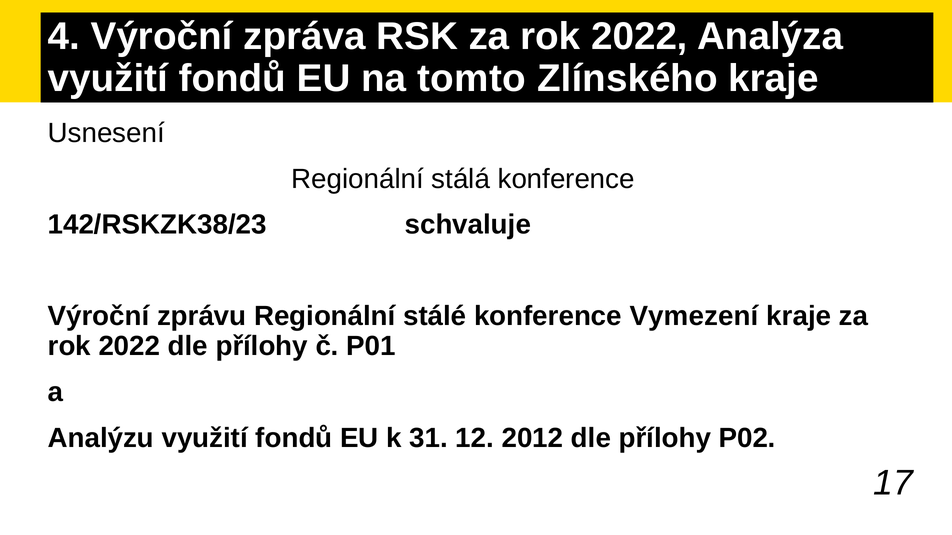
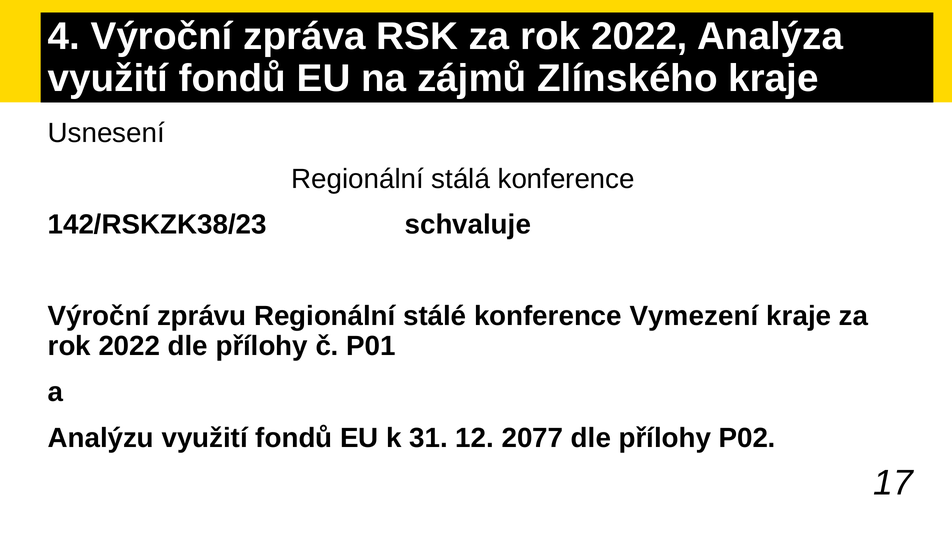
tomto: tomto -> zájmů
2012: 2012 -> 2077
